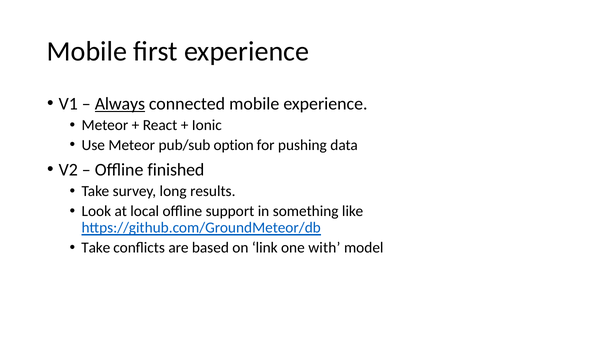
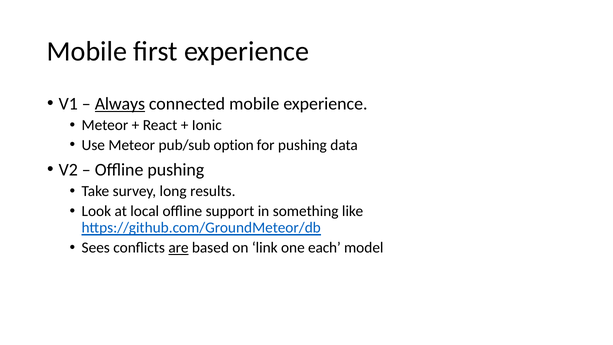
Offline finished: finished -> pushing
Take at (96, 248): Take -> Sees
are underline: none -> present
with: with -> each
